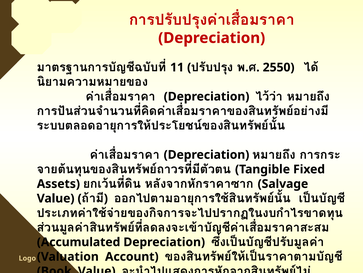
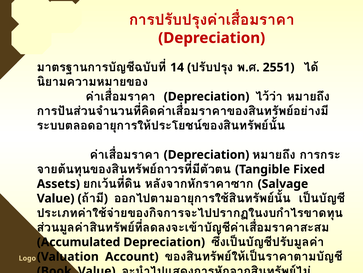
11: 11 -> 14
2550: 2550 -> 2551
